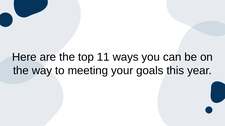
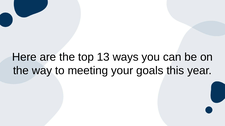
11: 11 -> 13
